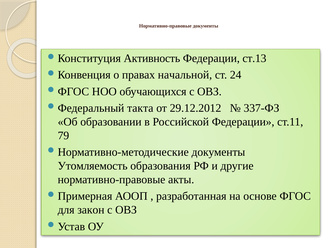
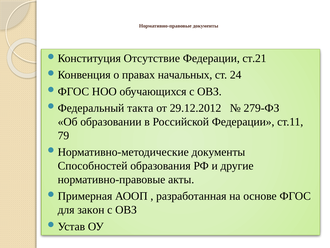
Активность: Активность -> Отсутствие
ст.13: ст.13 -> ст.21
начальной: начальной -> начальных
337-ФЗ: 337-ФЗ -> 279-ФЗ
Утомляемость: Утомляемость -> Способностей
